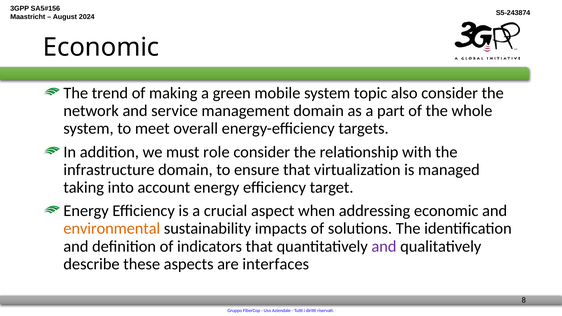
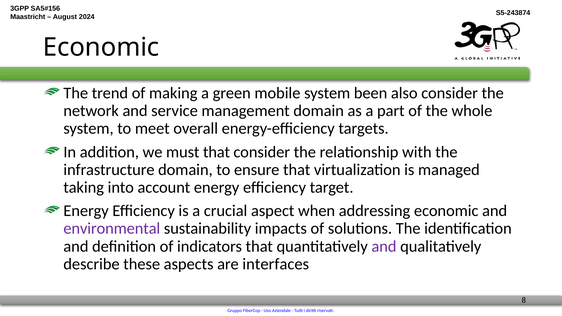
topic: topic -> been
must role: role -> that
environmental colour: orange -> purple
